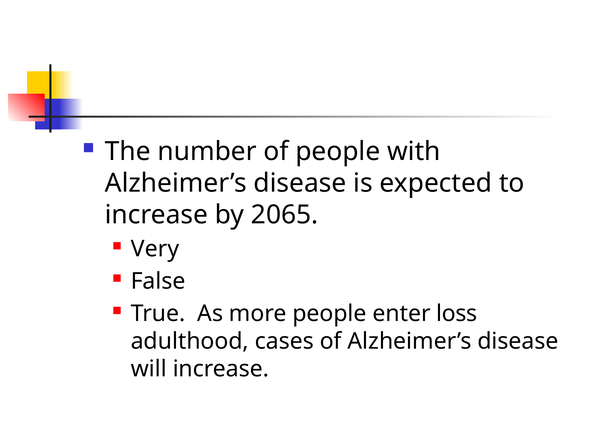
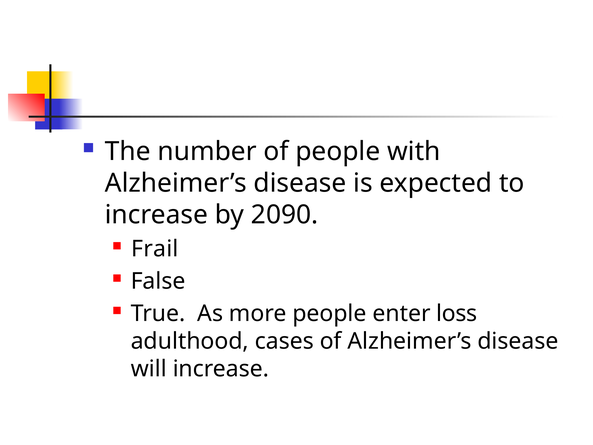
2065: 2065 -> 2090
Very: Very -> Frail
